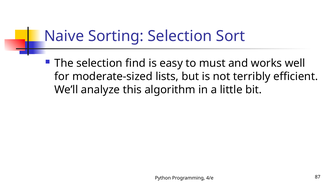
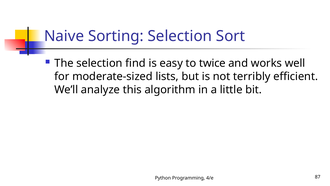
must: must -> twice
